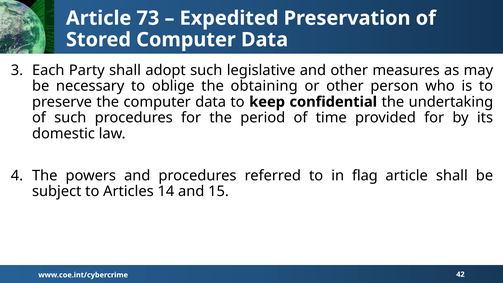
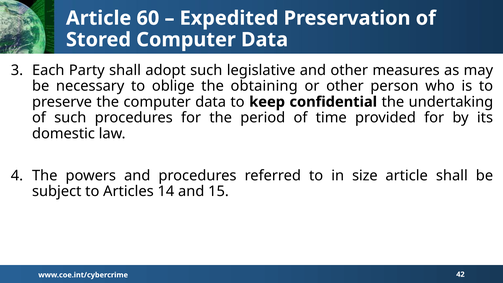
73: 73 -> 60
flag: flag -> size
